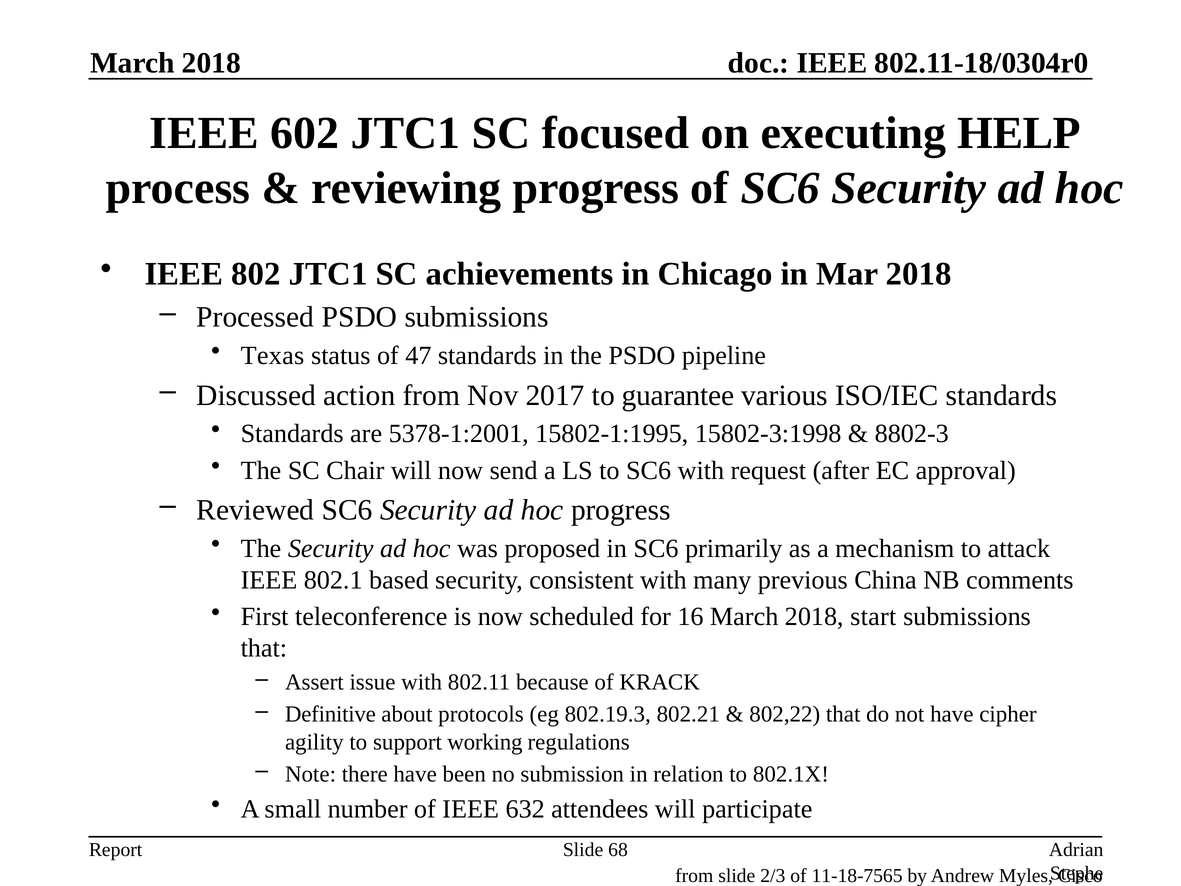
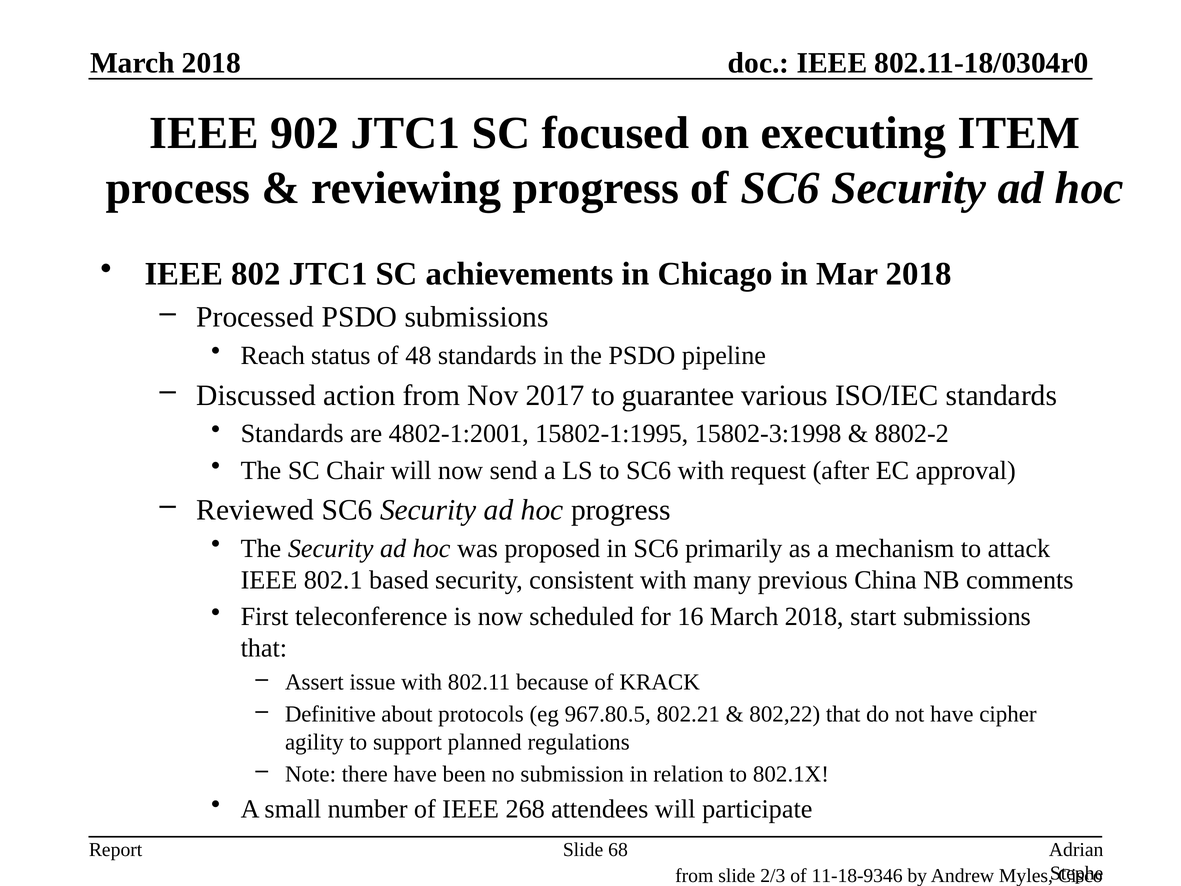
602: 602 -> 902
HELP: HELP -> ITEM
Texas: Texas -> Reach
47: 47 -> 48
5378-1:2001: 5378-1:2001 -> 4802-1:2001
8802-3: 8802-3 -> 8802-2
802.19.3: 802.19.3 -> 967.80.5
working: working -> planned
632: 632 -> 268
11-18-7565: 11-18-7565 -> 11-18-9346
